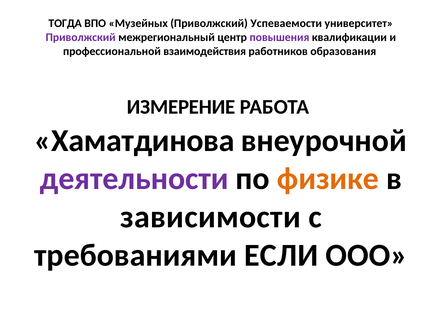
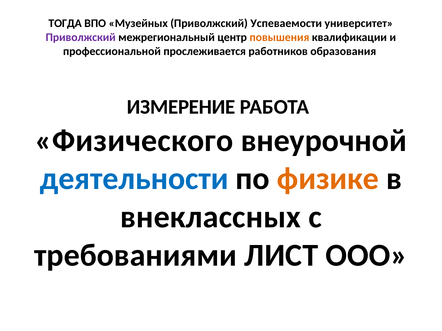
повышения colour: purple -> orange
взаимодействия: взаимодействия -> прослеживается
Хаматдинова: Хаматдинова -> Физического
деятельности colour: purple -> blue
зависимости: зависимости -> внеклассных
ЕСЛИ: ЕСЛИ -> ЛИСТ
